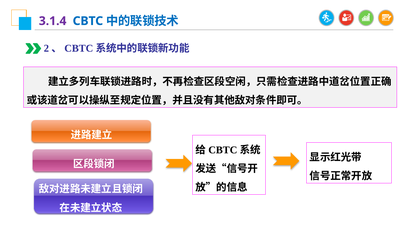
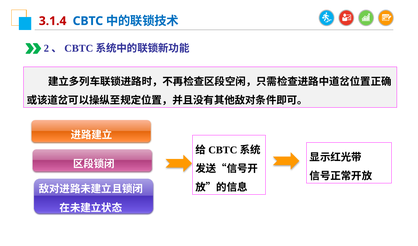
3.1.4 colour: purple -> red
